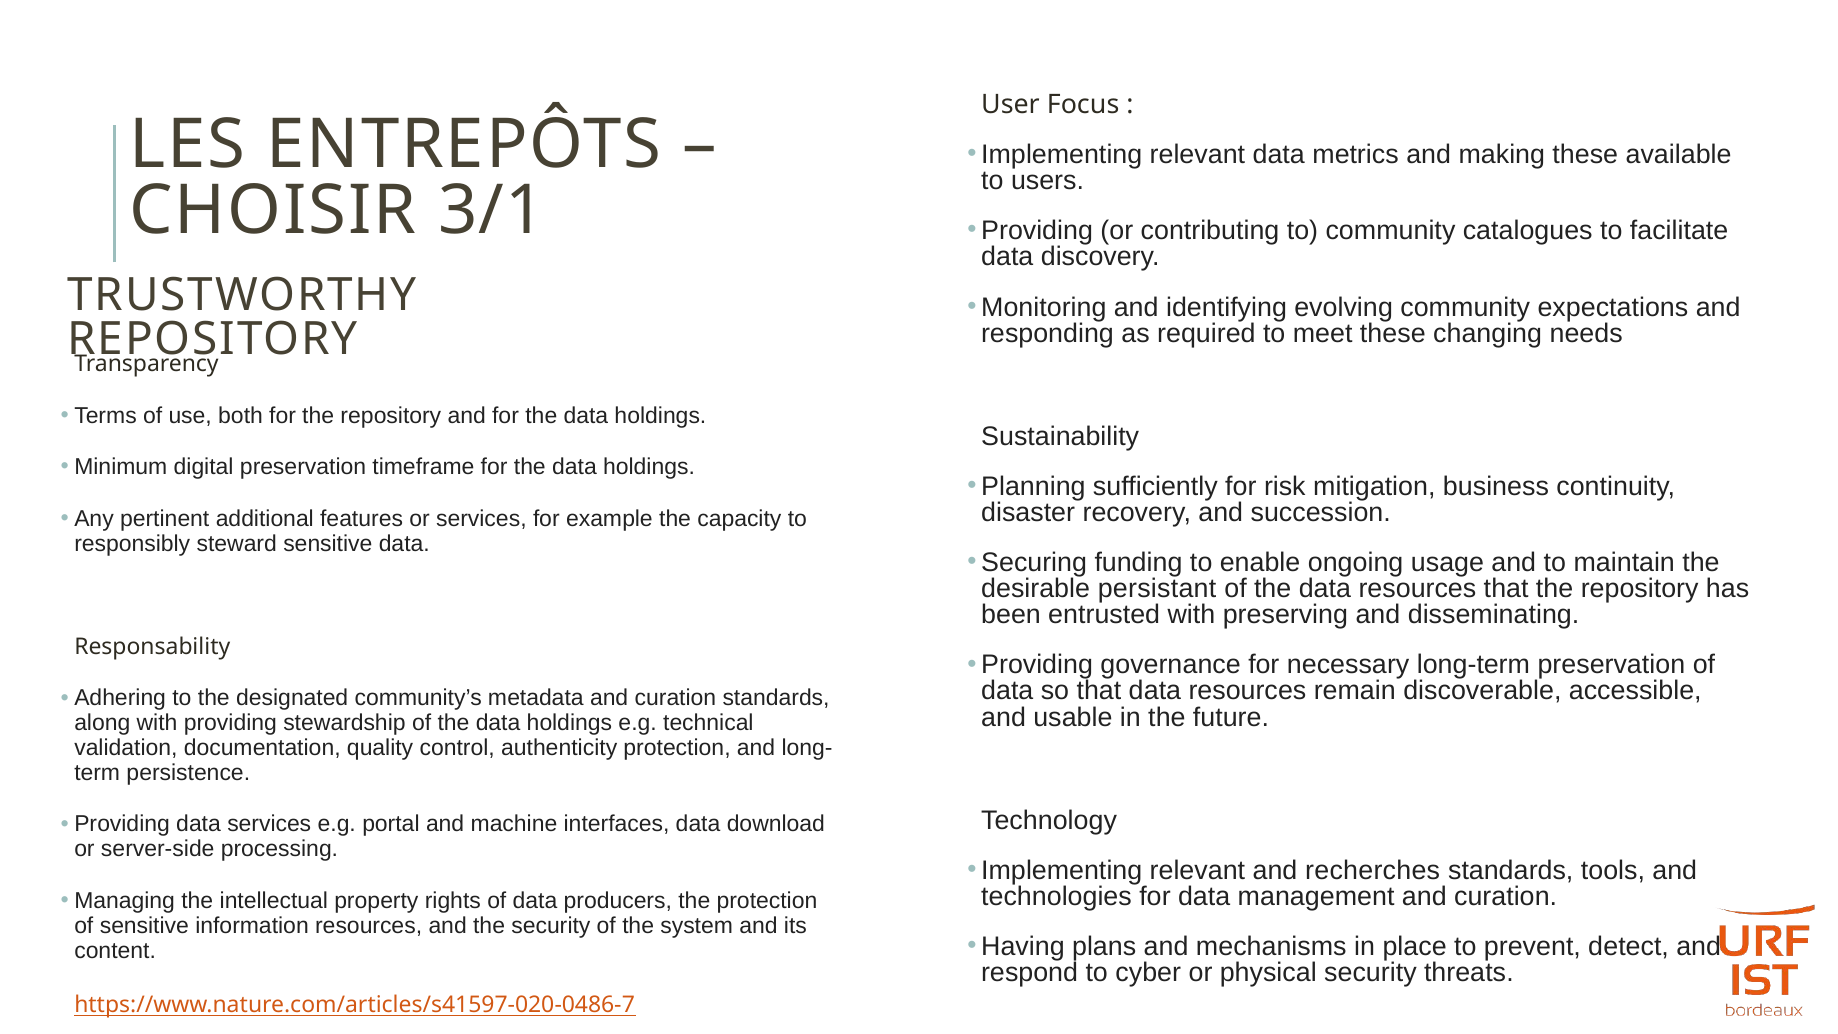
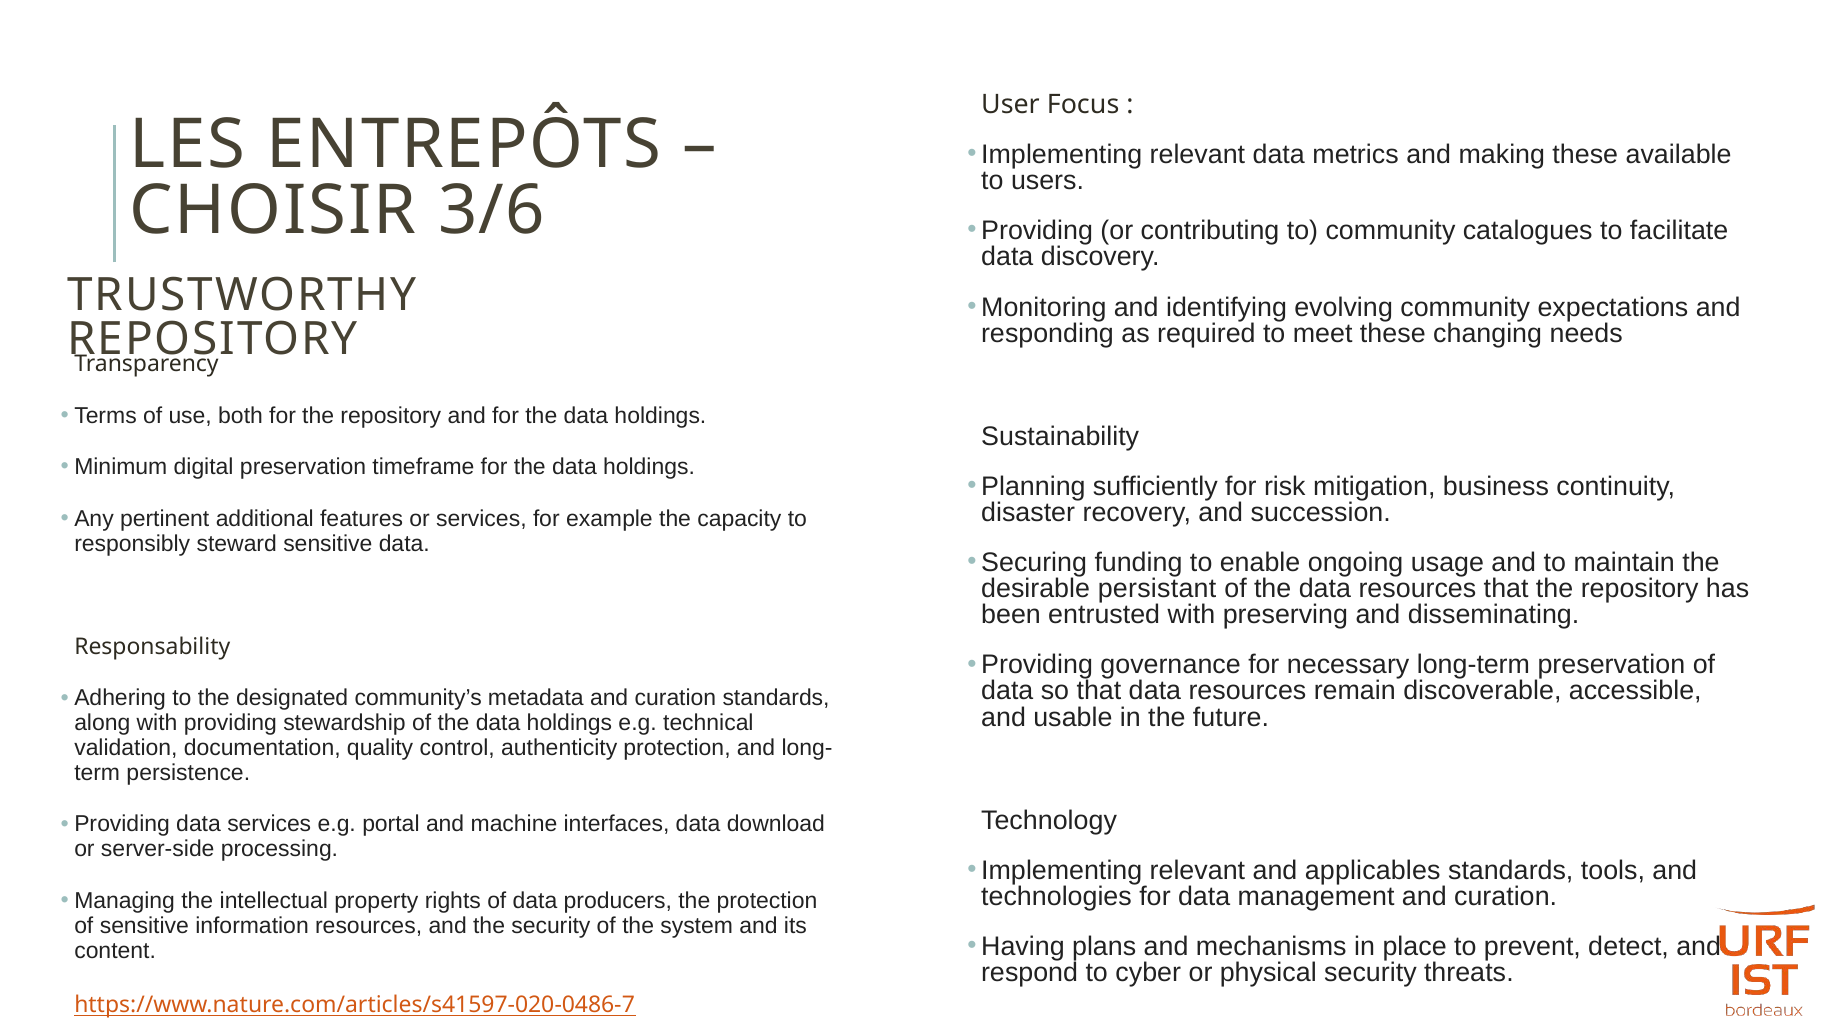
3/1: 3/1 -> 3/6
recherches: recherches -> applicables
